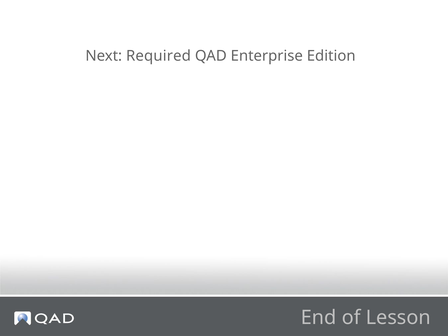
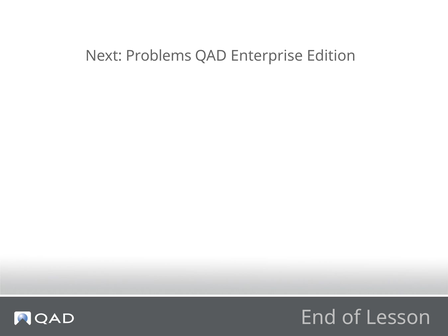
Required: Required -> Problems
